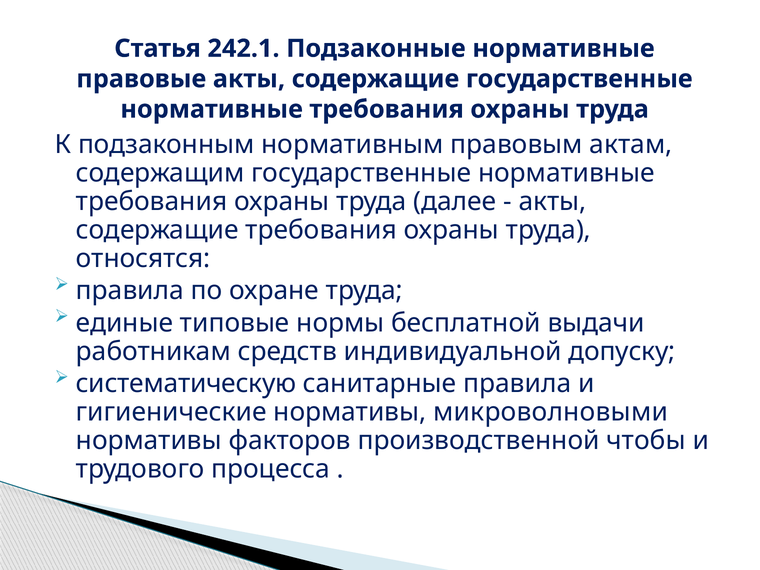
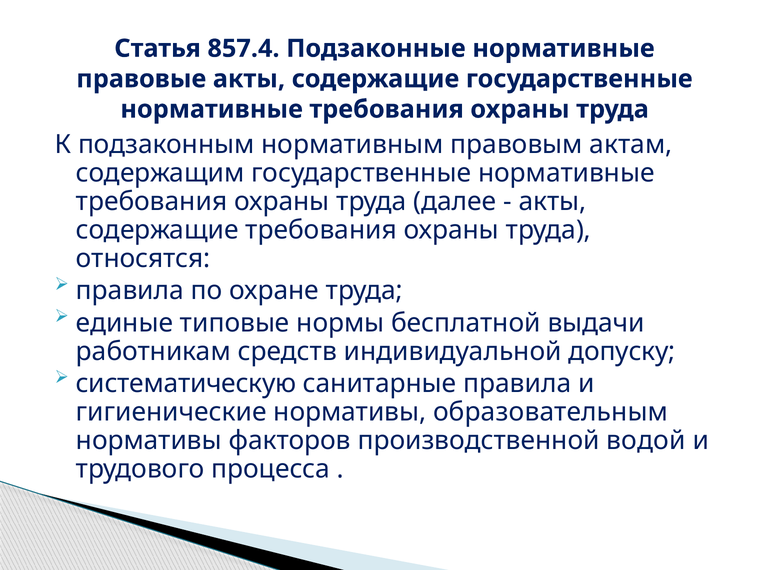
242.1: 242.1 -> 857.4
микроволновыми: микроволновыми -> образовательным
чтобы: чтобы -> водой
